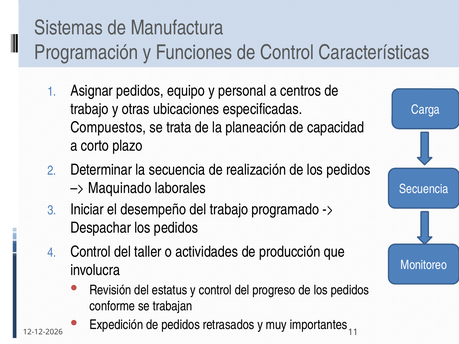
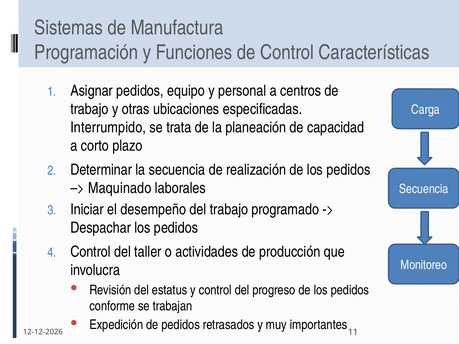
Compuestos: Compuestos -> Interrumpido
